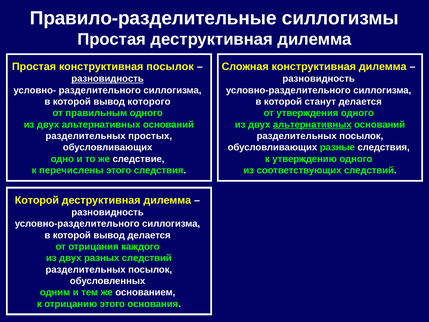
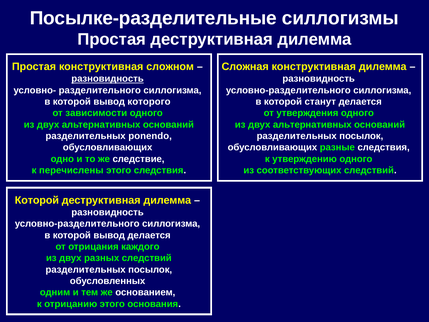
Правило-разделительные: Правило-разделительные -> Посылке-разделительные
конструктивная посылок: посылок -> сложном
правильным: правильным -> зависимости
альтернативных at (312, 124) underline: present -> none
простых: простых -> ponendo
